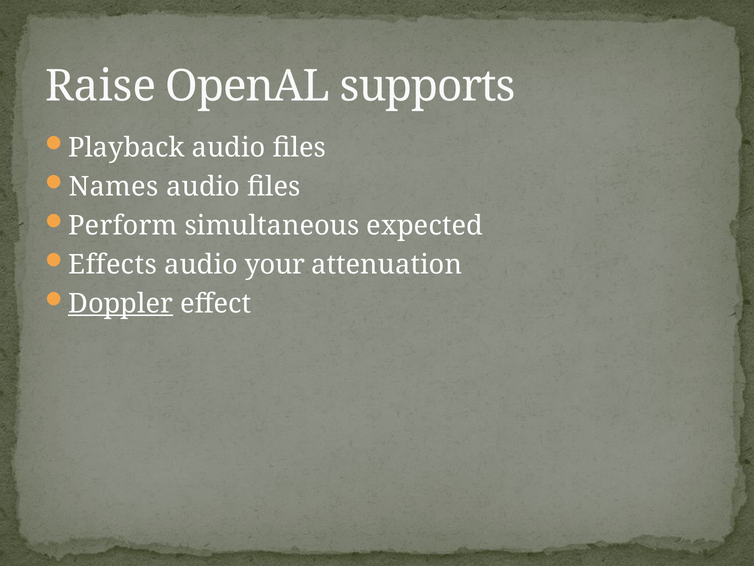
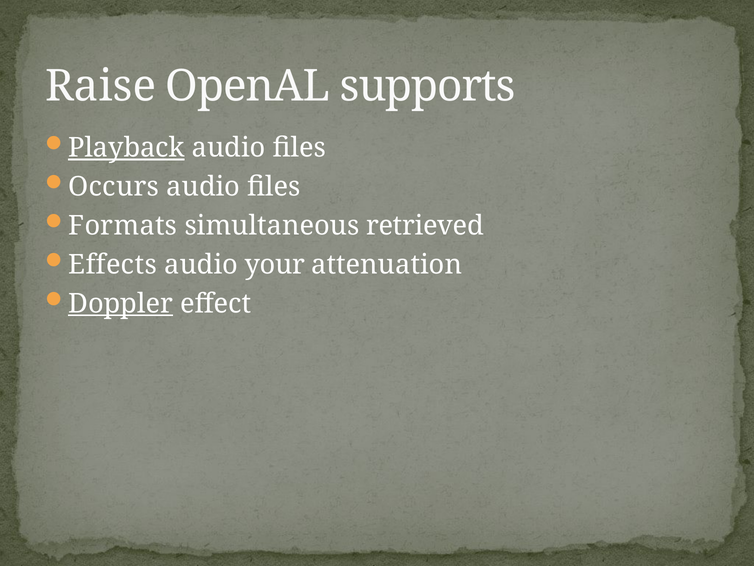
Playback underline: none -> present
Names: Names -> Occurs
Perform: Perform -> Formats
expected: expected -> retrieved
